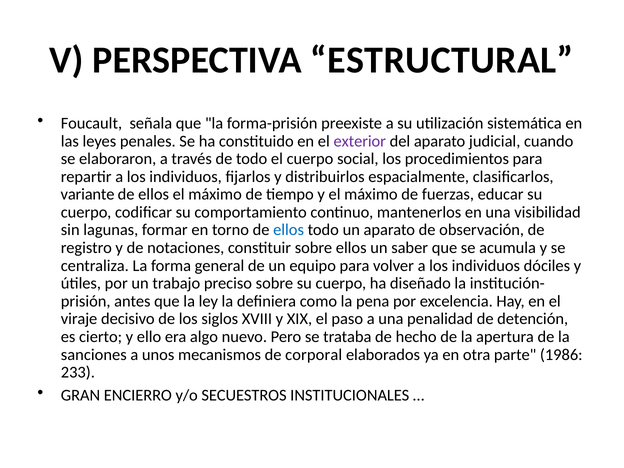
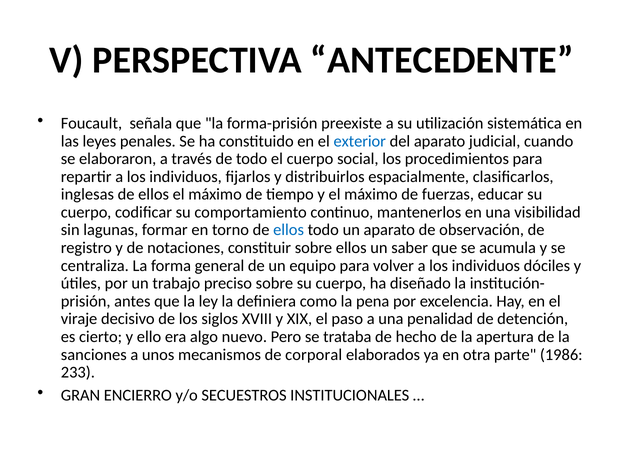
ESTRUCTURAL: ESTRUCTURAL -> ANTECEDENTE
exterior colour: purple -> blue
variante: variante -> inglesas
